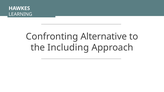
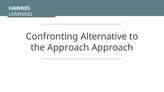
the Including: Including -> Approach
